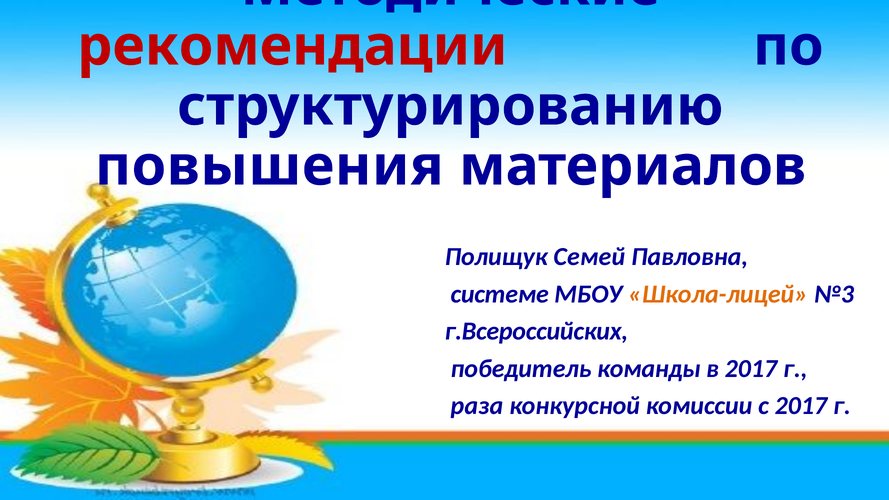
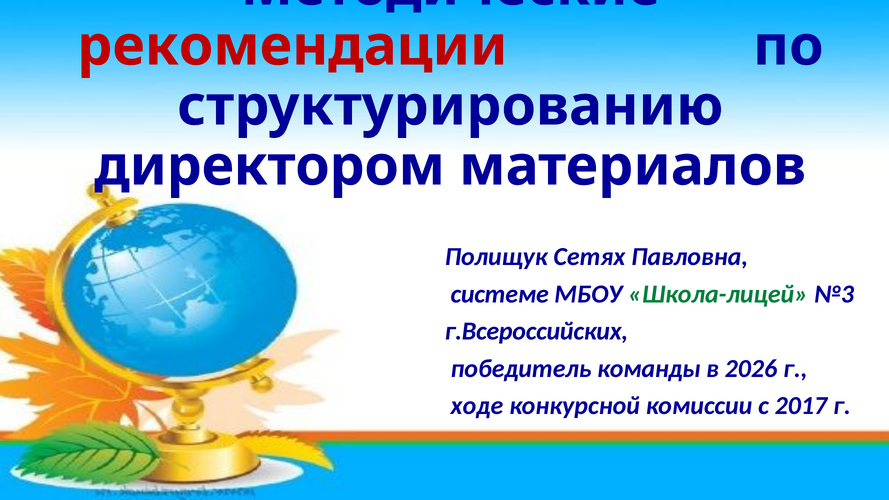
повышения: повышения -> директором
Семей: Семей -> Сетях
Школа-лицей colour: orange -> green
в 2017: 2017 -> 2026
раза: раза -> ходе
